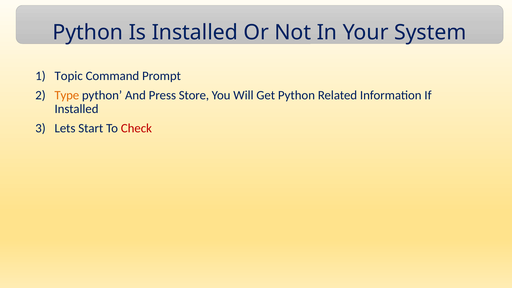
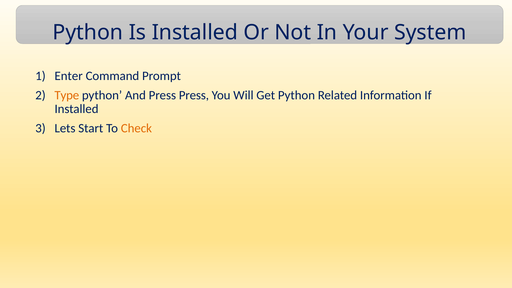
Topic: Topic -> Enter
Press Store: Store -> Press
Check colour: red -> orange
